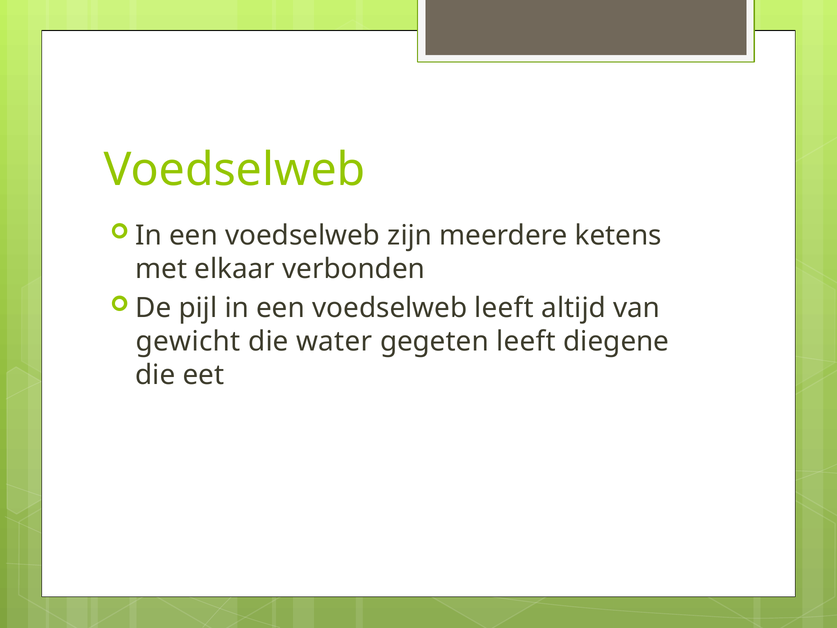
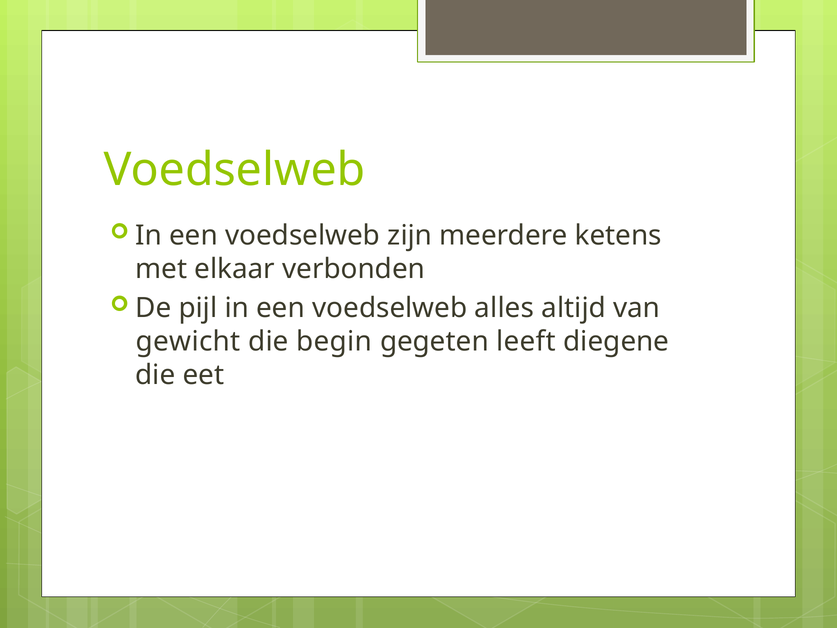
voedselweb leeft: leeft -> alles
water: water -> begin
